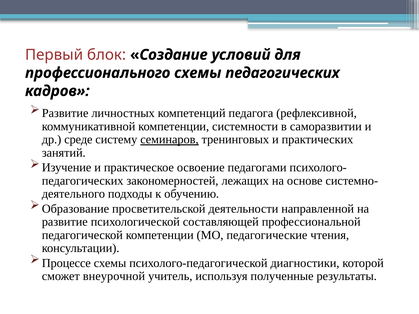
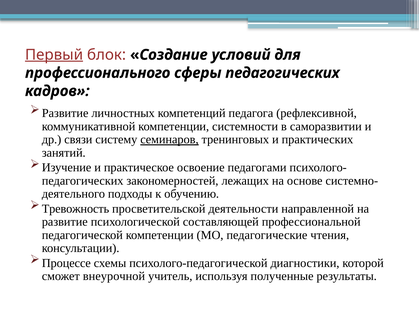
Первый underline: none -> present
профессионального схемы: схемы -> сферы
среде: среде -> связи
Образование: Образование -> Тревожность
